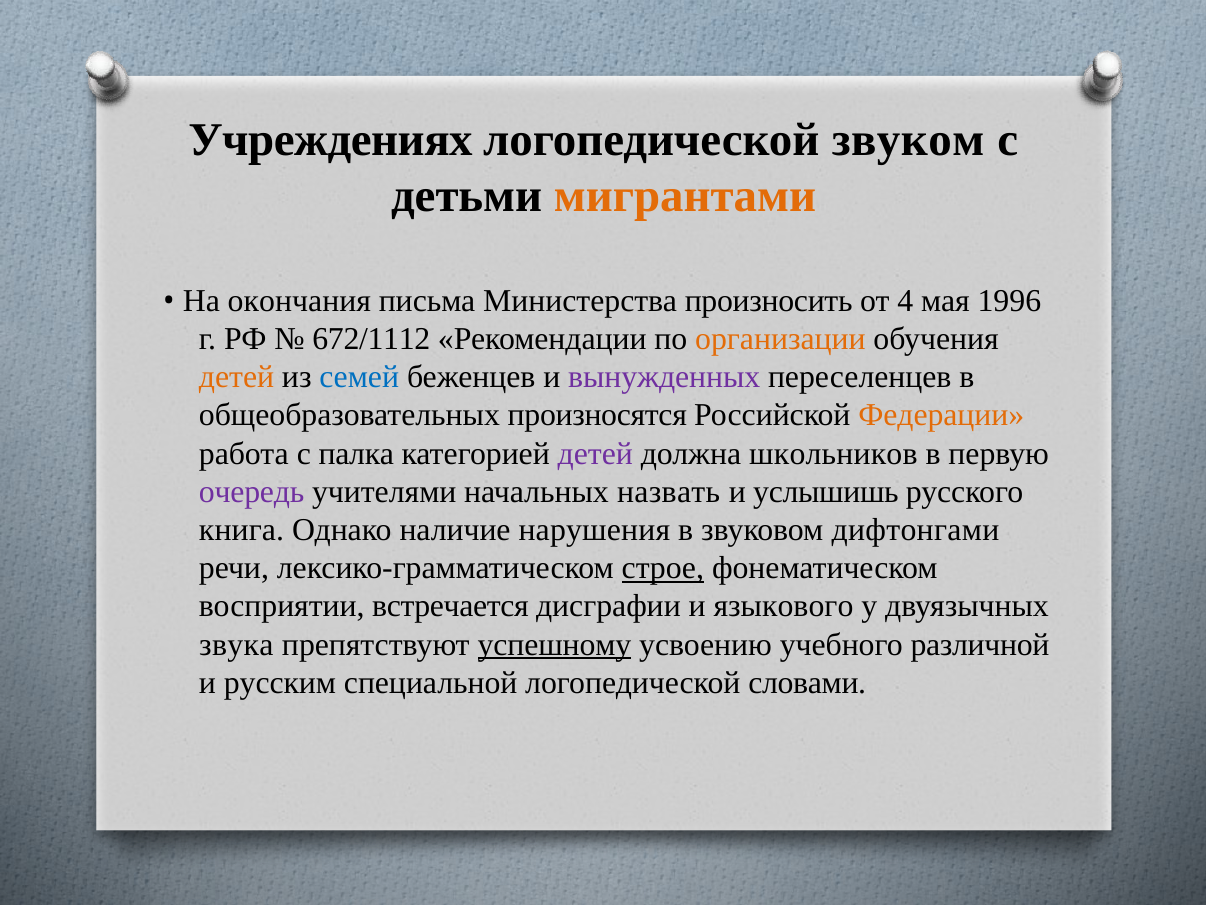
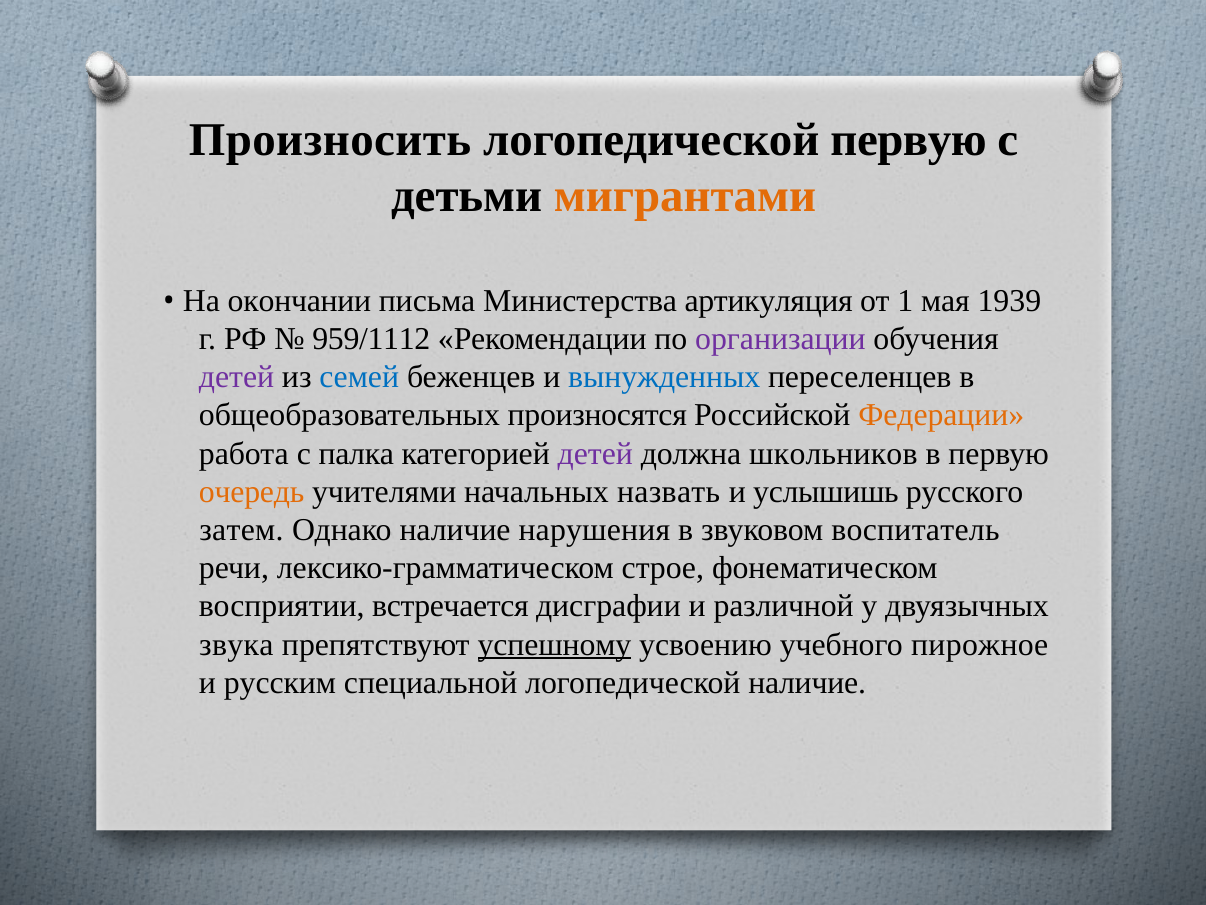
Учреждениях: Учреждениях -> Произносить
логопедической звуком: звуком -> первую
окончания: окончания -> окончании
произносить: произносить -> артикуляция
4: 4 -> 1
1996: 1996 -> 1939
672/1112: 672/1112 -> 959/1112
организации colour: orange -> purple
детей at (237, 377) colour: orange -> purple
вынужденных colour: purple -> blue
очередь colour: purple -> orange
книга: книга -> затем
дифтонгами: дифтонгами -> воспитатель
строе underline: present -> none
языкового: языкового -> различной
различной: различной -> пирожное
логопедической словами: словами -> наличие
